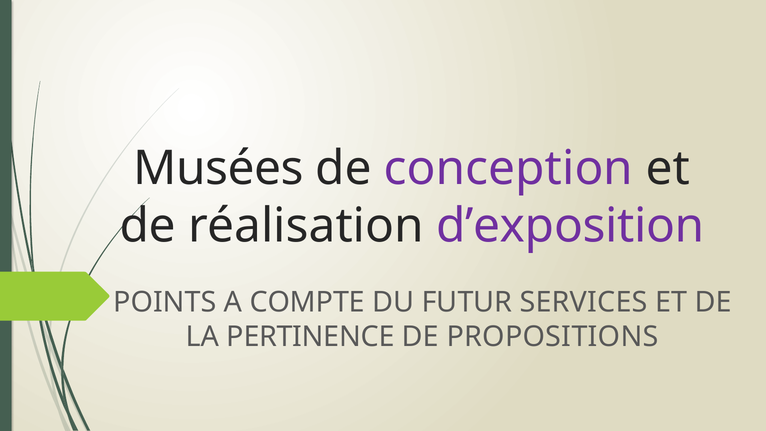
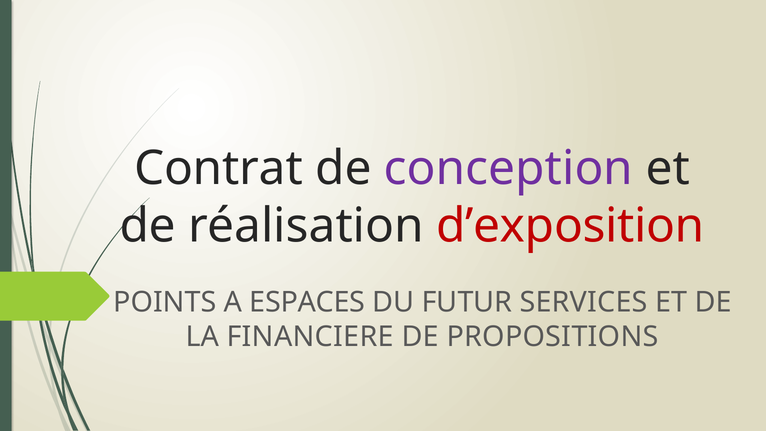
Musées: Musées -> Contrat
d’exposition colour: purple -> red
COMPTE: COMPTE -> ESPACES
PERTINENCE: PERTINENCE -> FINANCIERE
